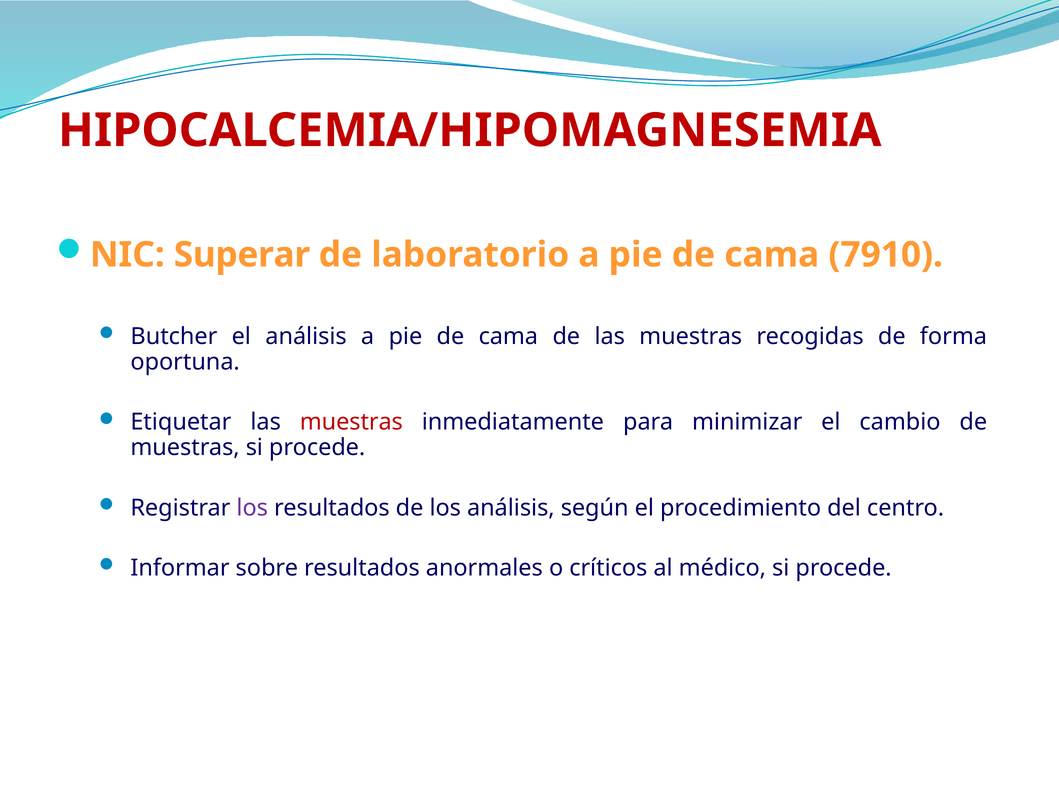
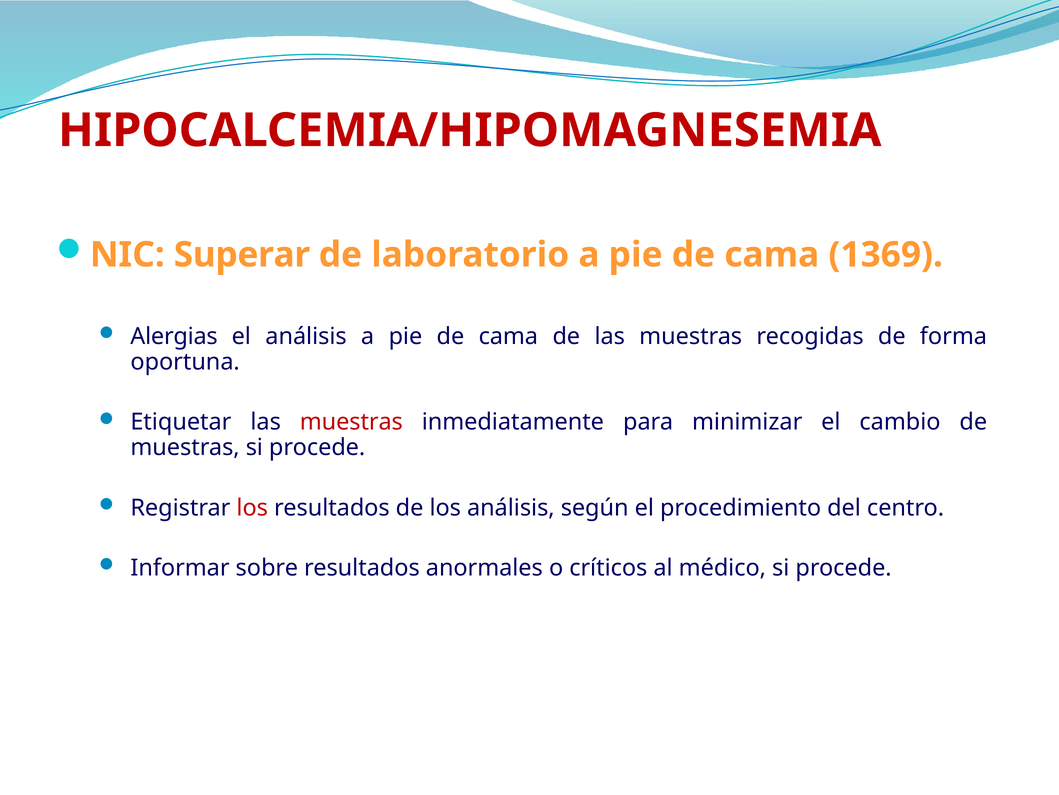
7910: 7910 -> 1369
Butcher: Butcher -> Alergias
los at (252, 507) colour: purple -> red
